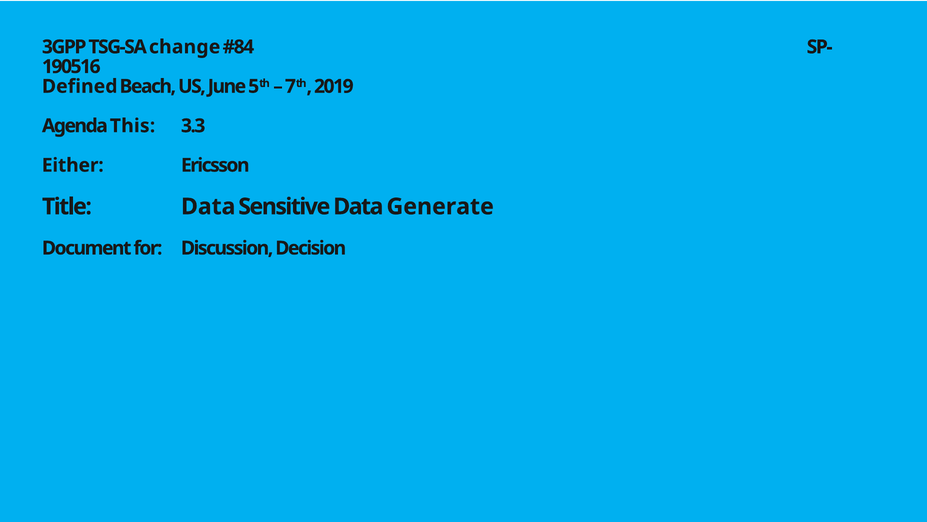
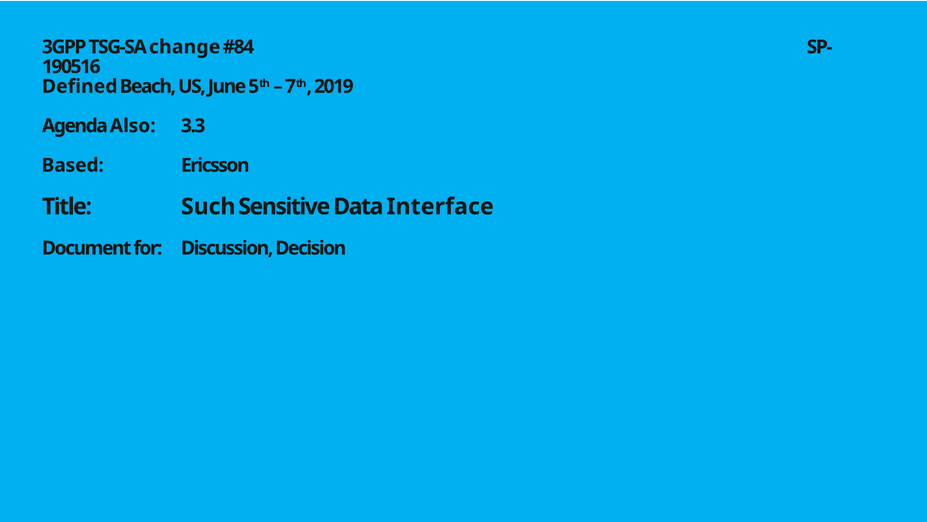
This: This -> Also
Either: Either -> Based
Title Data: Data -> Such
Generate: Generate -> Interface
